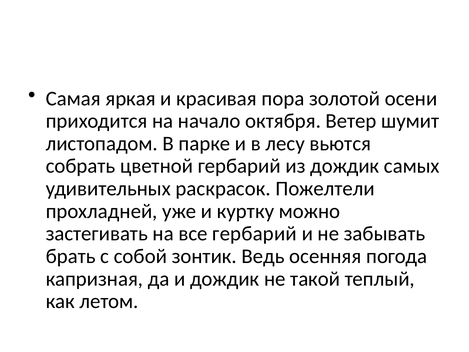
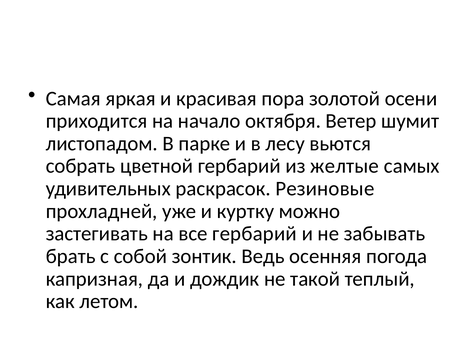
из дождик: дождик -> желтые
Пожелтели: Пожелтели -> Резиновые
